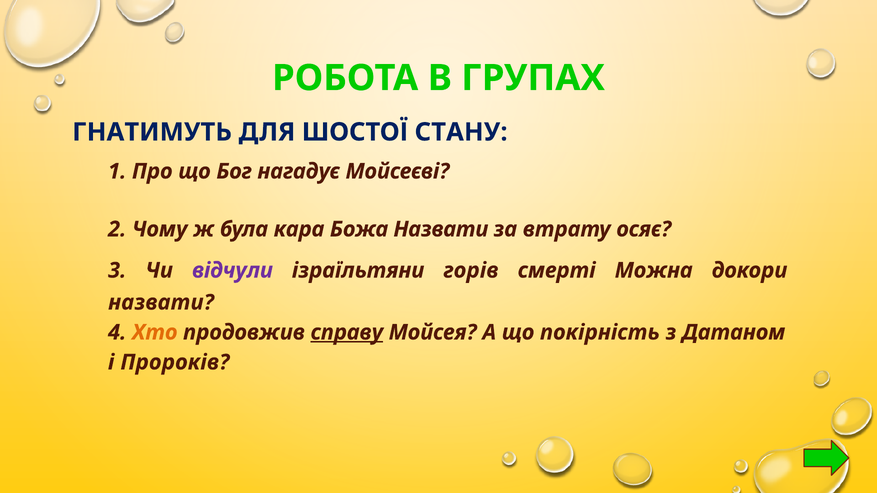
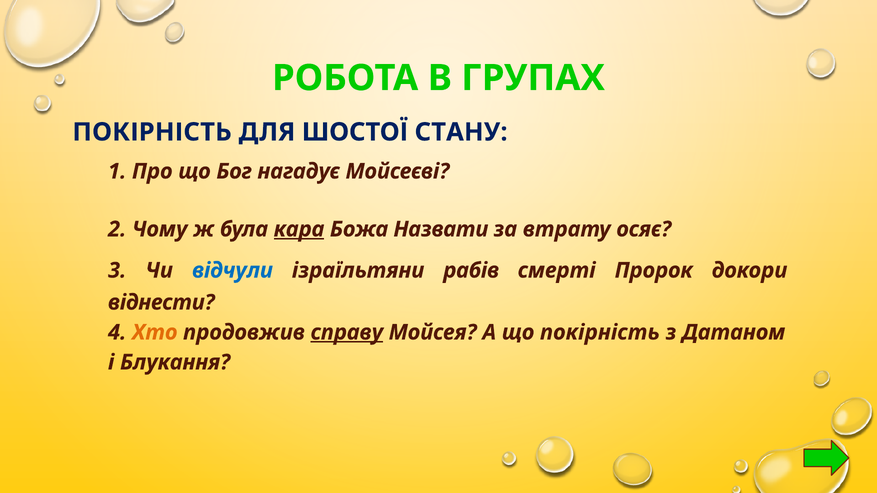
ГНАТИМУТЬ at (152, 132): ГНАТИМУТЬ -> ПОКІРНІСТЬ
кара underline: none -> present
відчули colour: purple -> blue
горів: горів -> рабів
Можна: Можна -> Пророк
назвати at (161, 303): назвати -> віднести
Пророків: Пророків -> Блукання
